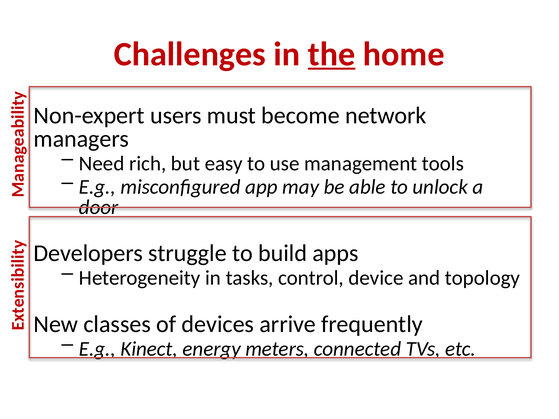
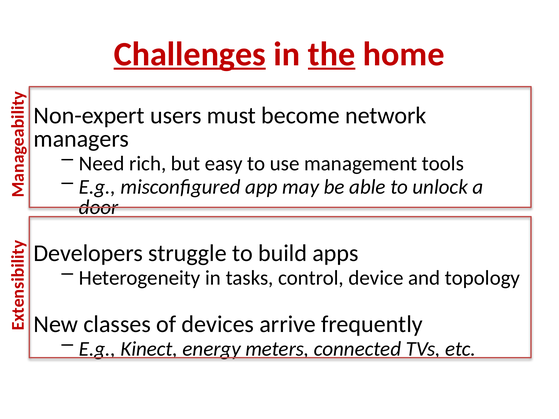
Challenges underline: none -> present
